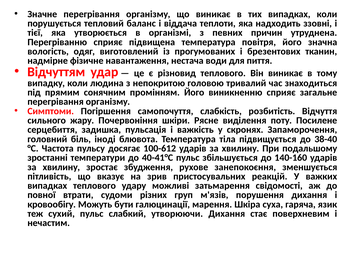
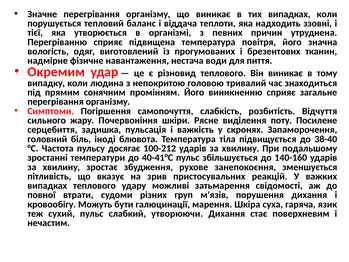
Відчуттям: Відчуттям -> Окремим
100-612: 100-612 -> 100-212
